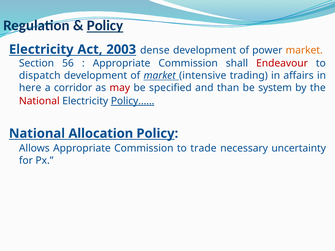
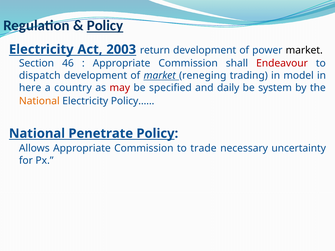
dense: dense -> return
market at (304, 50) colour: orange -> black
56: 56 -> 46
intensive: intensive -> reneging
affairs: affairs -> model
corridor: corridor -> country
than: than -> daily
National at (39, 101) colour: red -> orange
Policy…… underline: present -> none
Allocation: Allocation -> Penetrate
